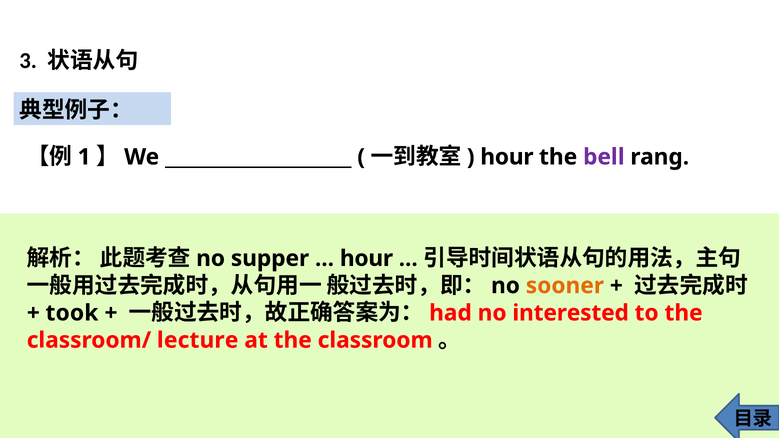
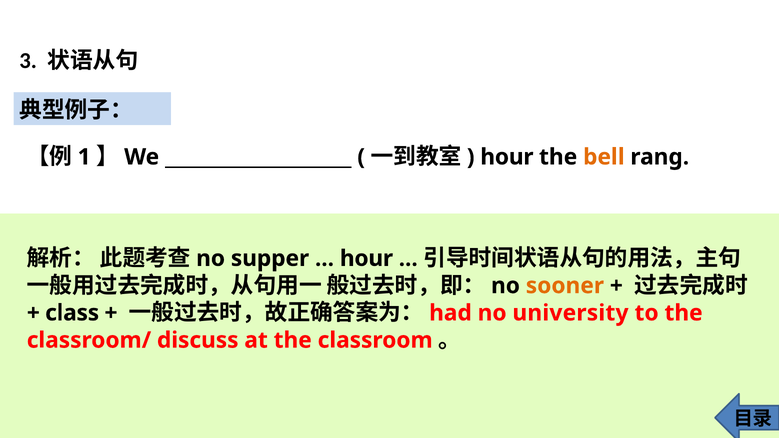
bell colour: purple -> orange
took: took -> class
interested: interested -> university
lecture: lecture -> discuss
